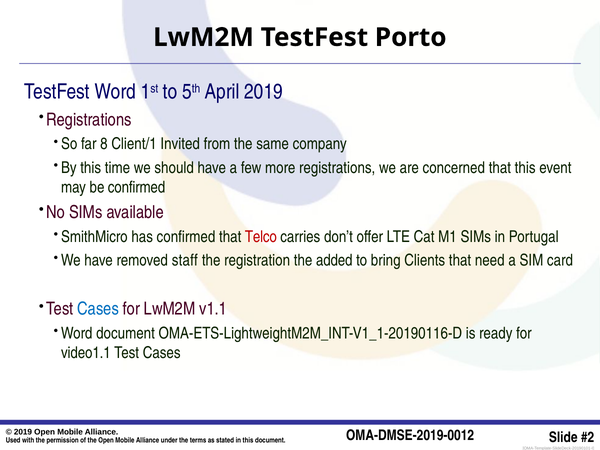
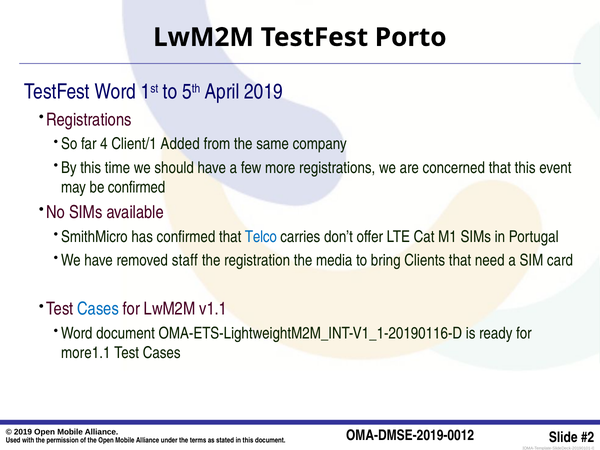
8: 8 -> 4
Invited: Invited -> Added
Telco colour: red -> blue
added: added -> media
video1.1: video1.1 -> more1.1
